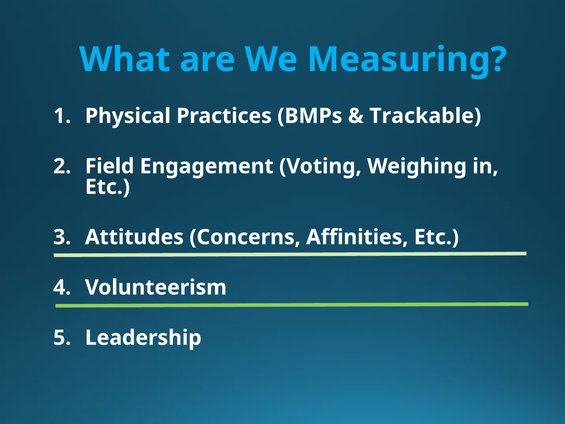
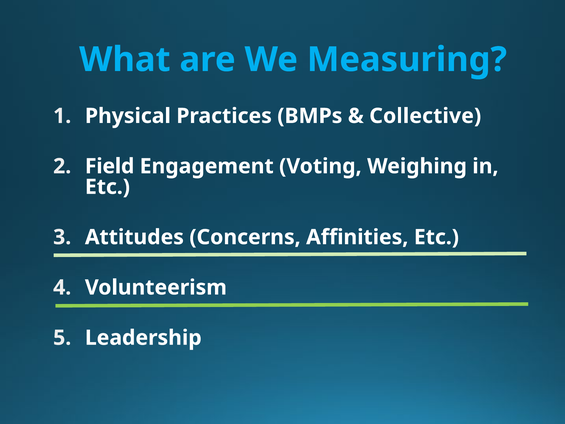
Trackable: Trackable -> Collective
